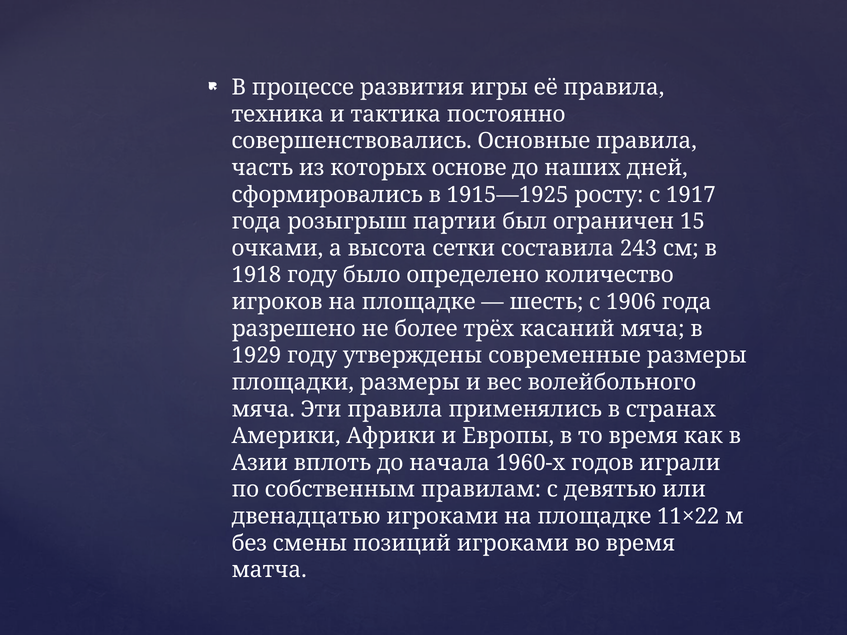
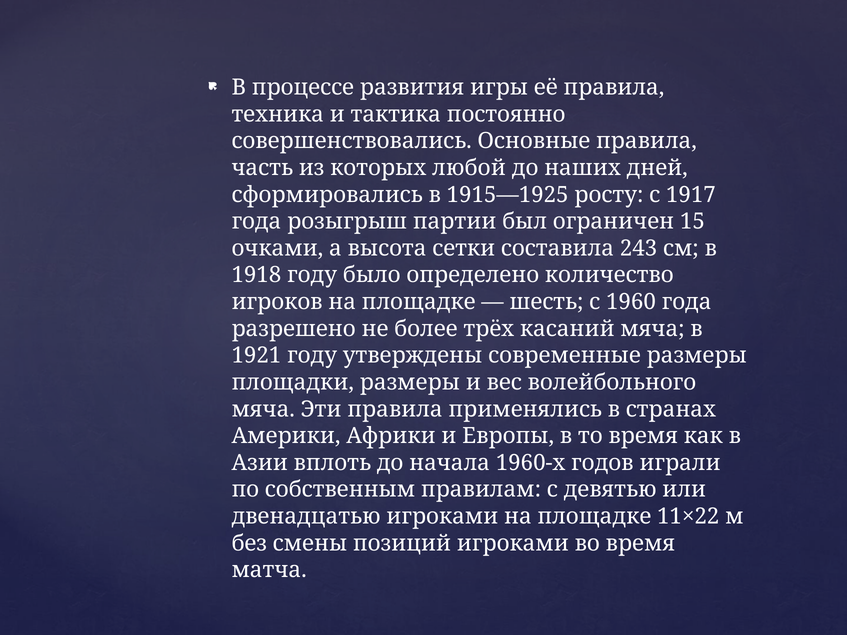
основе: основе -> любой
1906: 1906 -> 1960
1929: 1929 -> 1921
